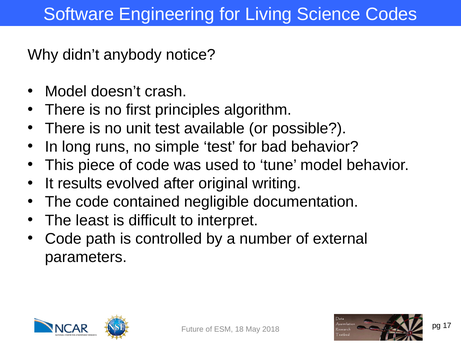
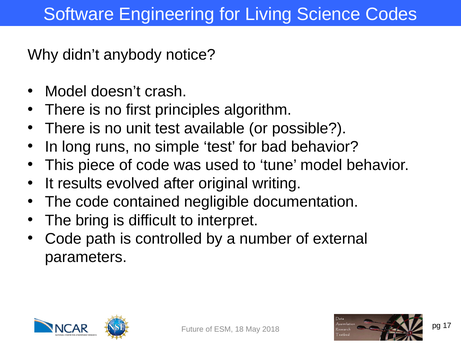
least: least -> bring
